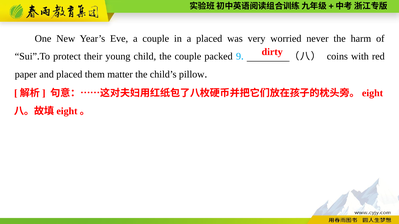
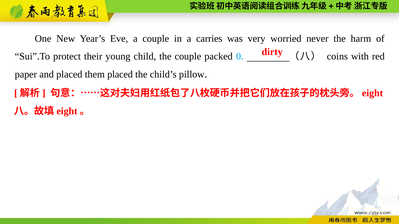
a placed: placed -> carries
9: 9 -> 0
them matter: matter -> placed
